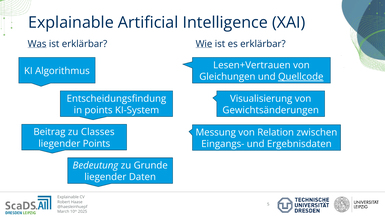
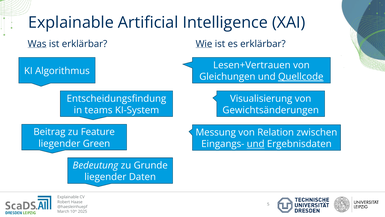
in points: points -> teams
Classes: Classes -> Feature
liegender Points: Points -> Green
und at (256, 144) underline: none -> present
